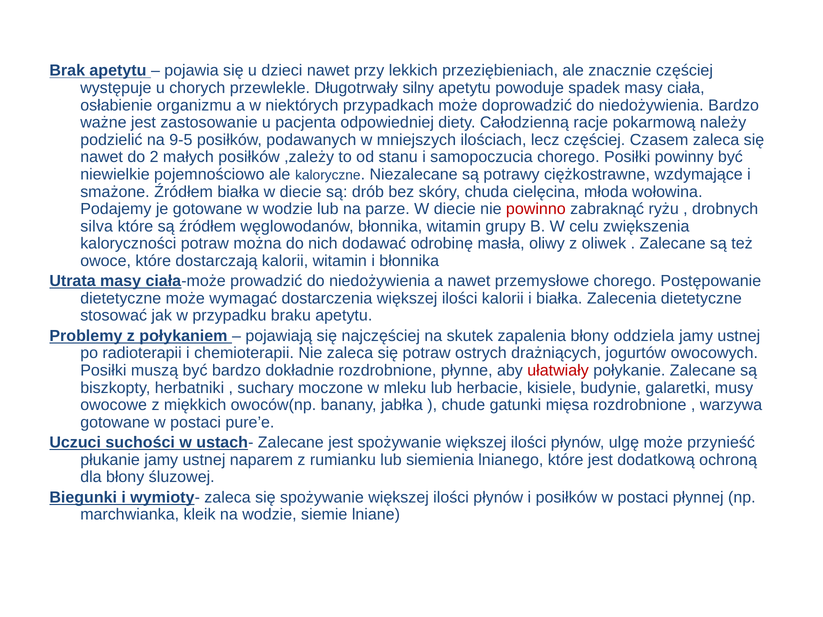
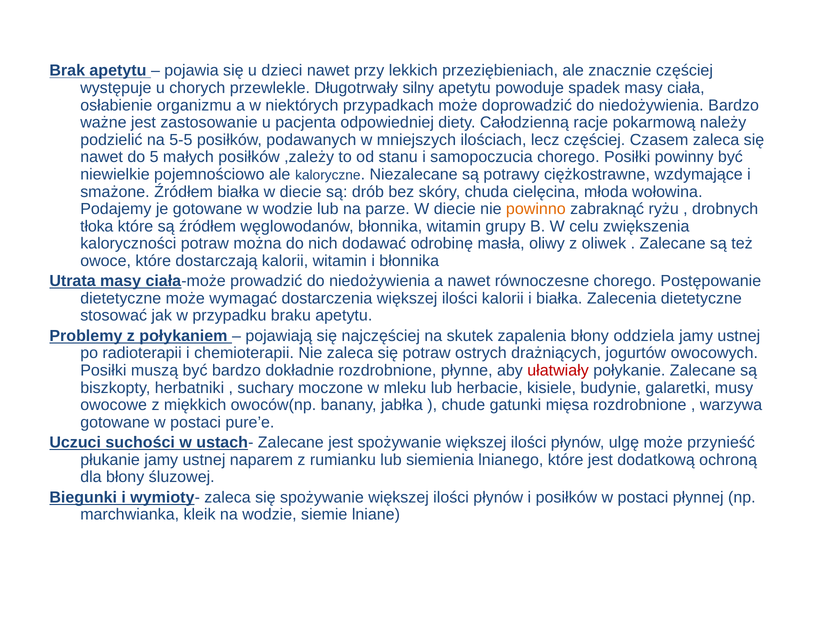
9-5: 9-5 -> 5-5
2: 2 -> 5
powinno colour: red -> orange
silva: silva -> tłoka
przemysłowe: przemysłowe -> równoczesne
